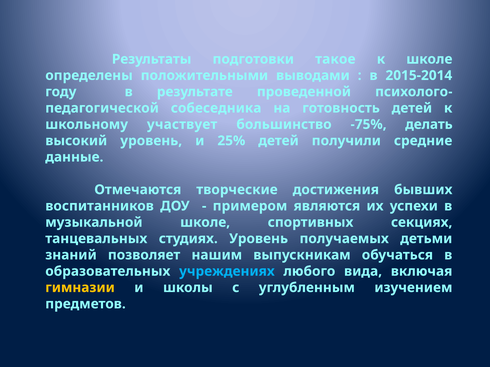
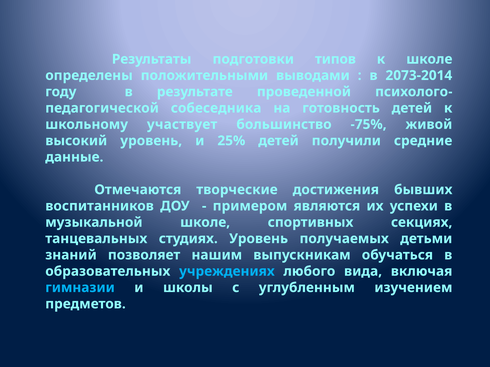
такое: такое -> типов
2015-2014: 2015-2014 -> 2073-2014
делать: делать -> живой
гимназии colour: yellow -> light blue
